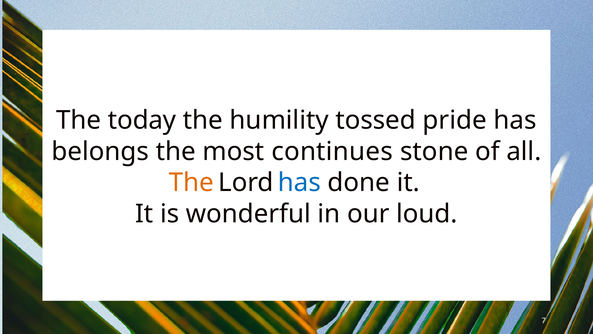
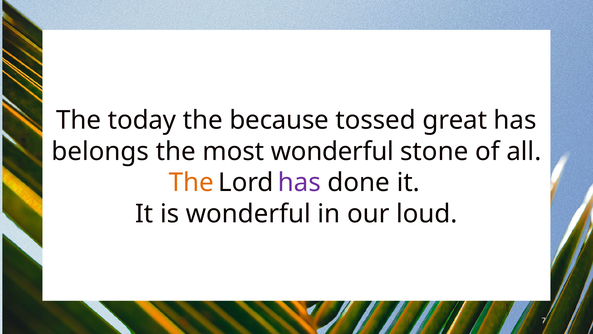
humility: humility -> because
pride: pride -> great
most continues: continues -> wonderful
has at (299, 183) colour: blue -> purple
